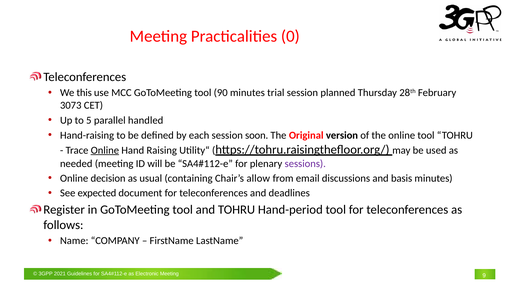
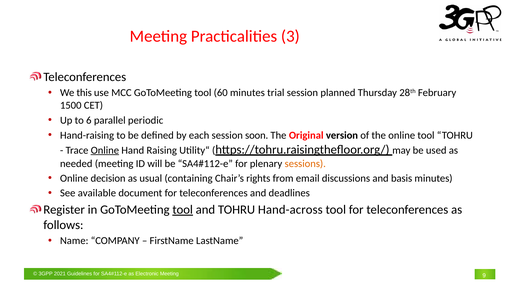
0: 0 -> 3
90: 90 -> 60
3073: 3073 -> 1500
5: 5 -> 6
handled: handled -> periodic
sessions colour: purple -> orange
allow: allow -> rights
expected: expected -> available
tool at (183, 210) underline: none -> present
Hand-period: Hand-period -> Hand-across
